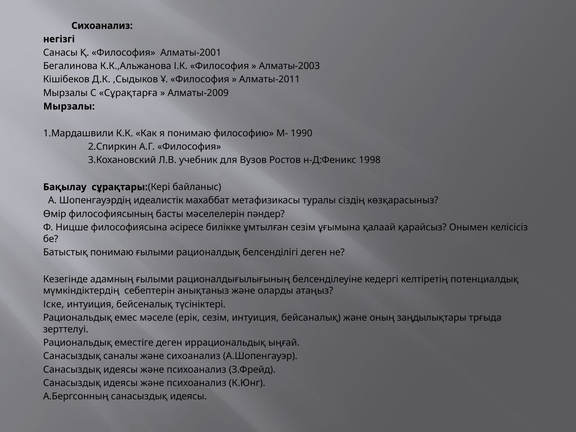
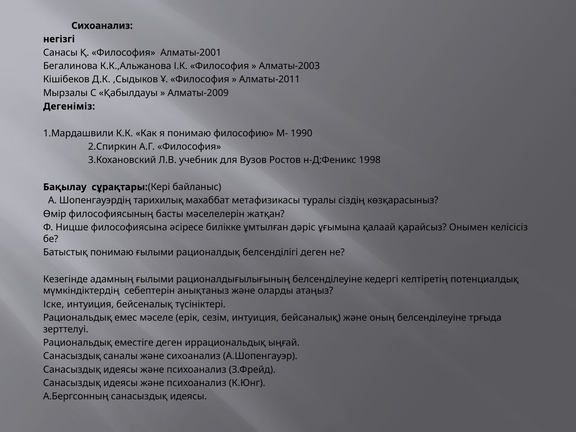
Сұрақтарға: Сұрақтарға -> Қабылдауы
Мырзалы at (69, 106): Мырзалы -> Дегеніміз
идеалистік: идеалистік -> тарихилық
пәндер: пәндер -> жатқан
ұмтылған сезім: сезім -> дәріс
оның заңдылықтары: заңдылықтары -> белсенділеуіне
